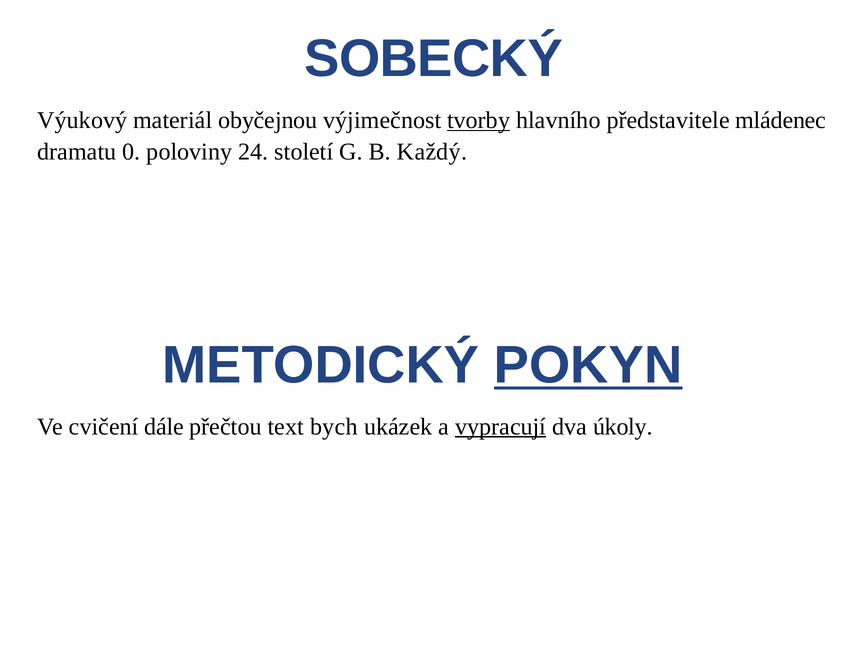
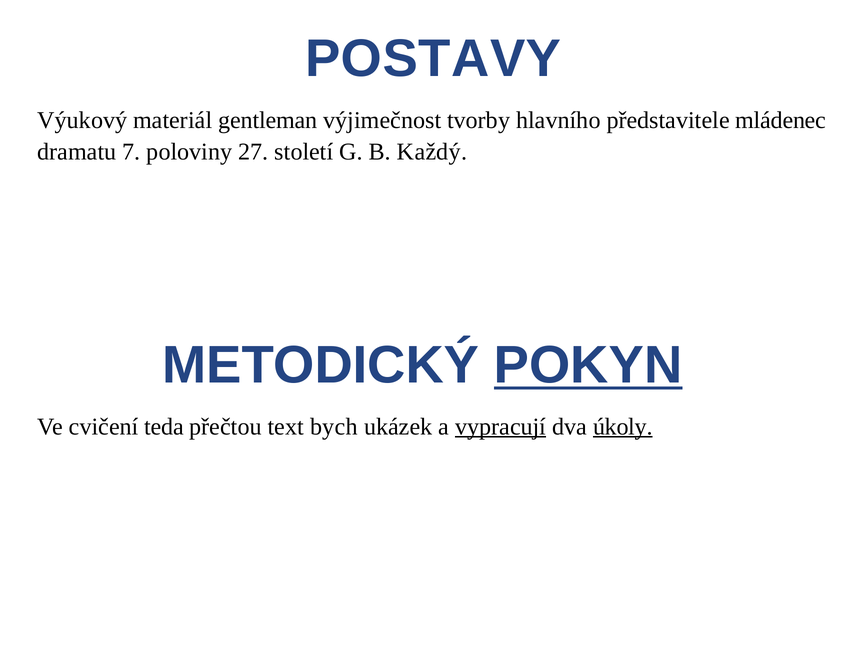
SOBECKÝ: SOBECKÝ -> POSTAVY
obyčejnou: obyčejnou -> gentleman
tvorby underline: present -> none
0: 0 -> 7
24: 24 -> 27
dále: dále -> teda
úkoly underline: none -> present
